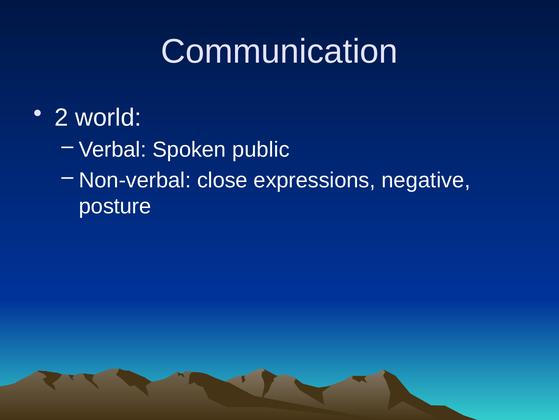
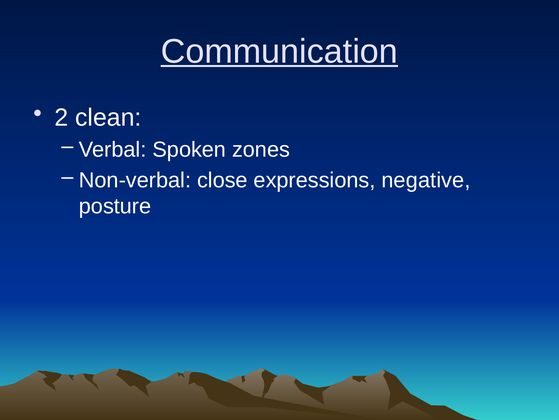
Communication underline: none -> present
world: world -> clean
public: public -> zones
